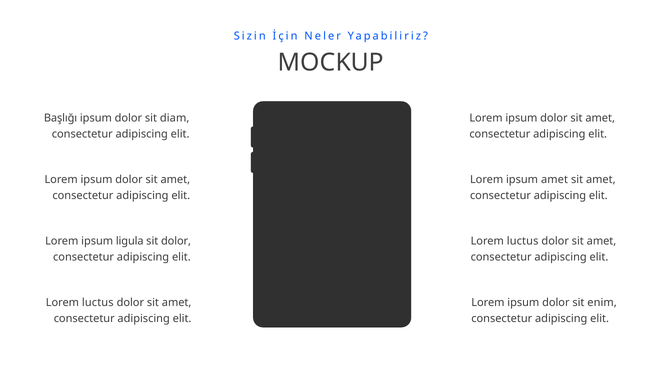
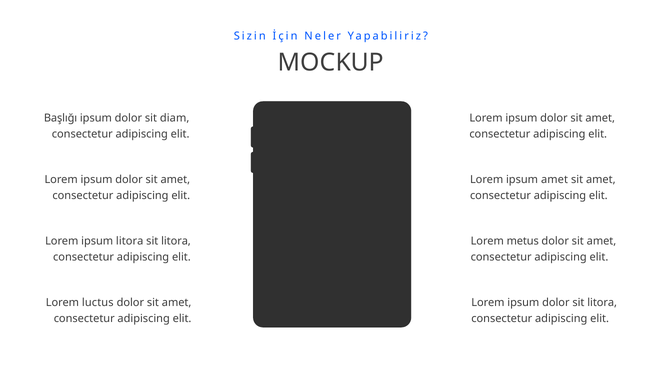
ipsum ligula: ligula -> litora
dolor at (176, 241): dolor -> litora
luctus at (523, 241): luctus -> metus
dolor sit enim: enim -> litora
